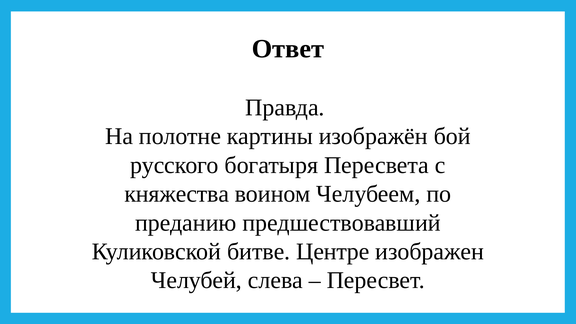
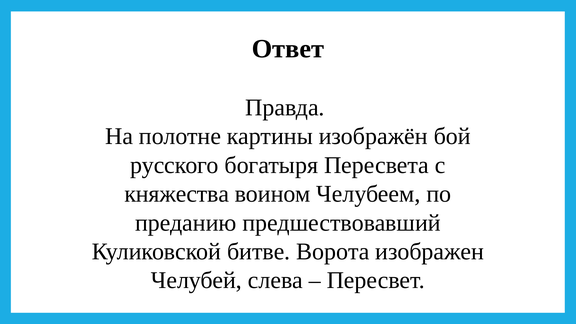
Центре: Центре -> Ворота
